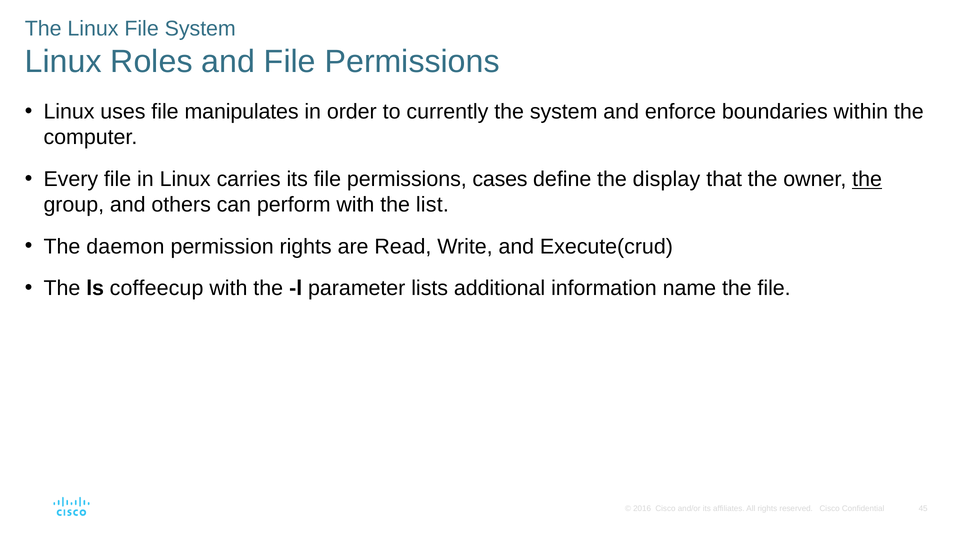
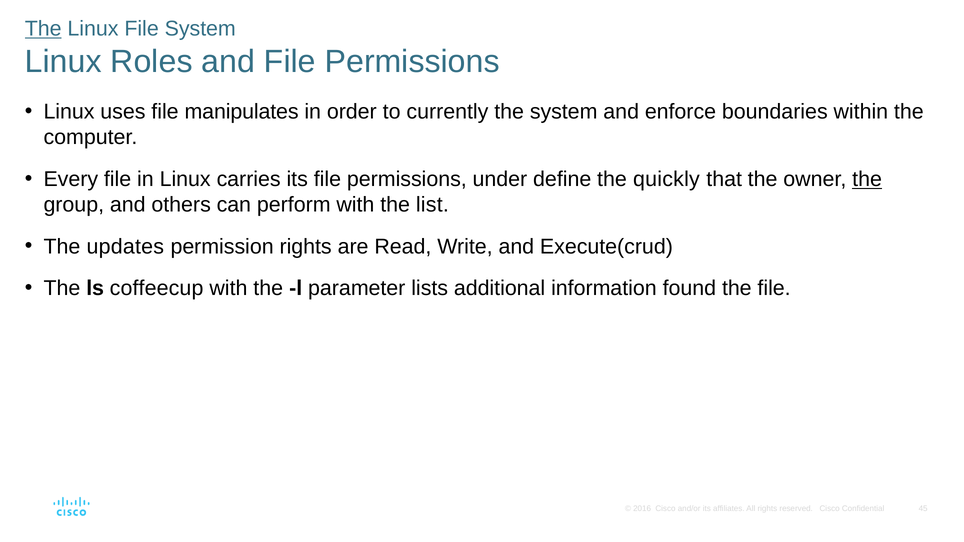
The at (43, 29) underline: none -> present
cases: cases -> under
display: display -> quickly
daemon: daemon -> updates
name: name -> found
